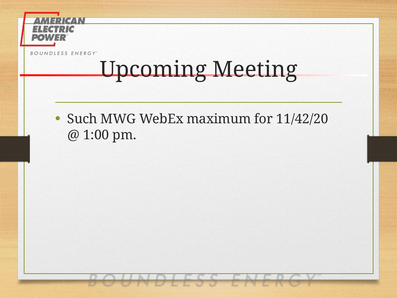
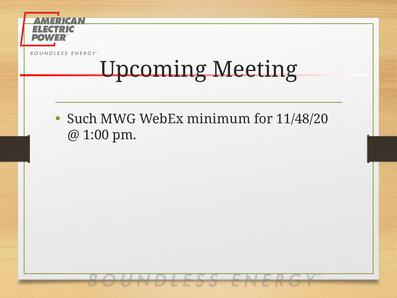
maximum: maximum -> minimum
11/42/20: 11/42/20 -> 11/48/20
